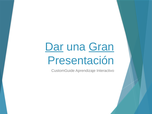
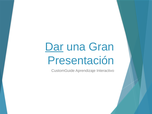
Gran underline: present -> none
